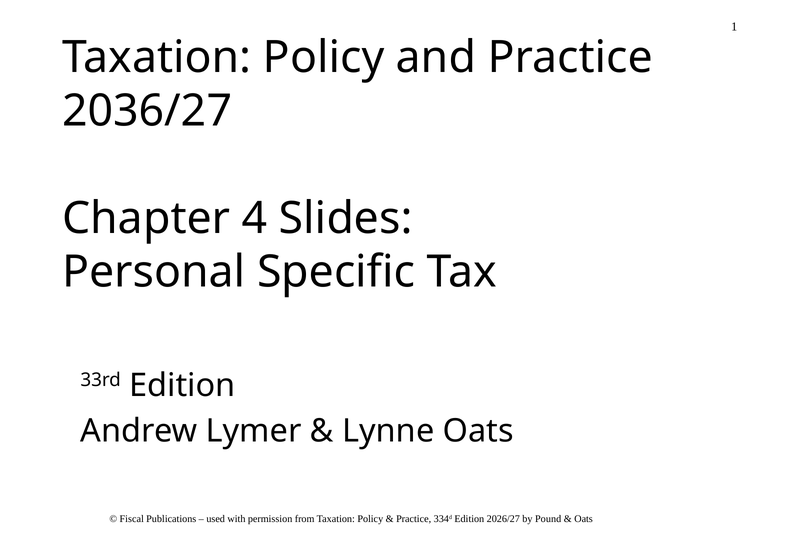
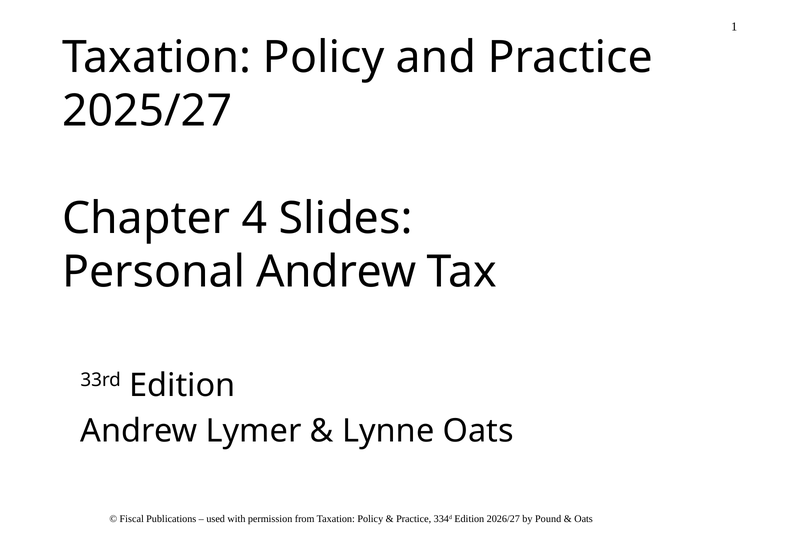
2036/27: 2036/27 -> 2025/27
Personal Specific: Specific -> Andrew
